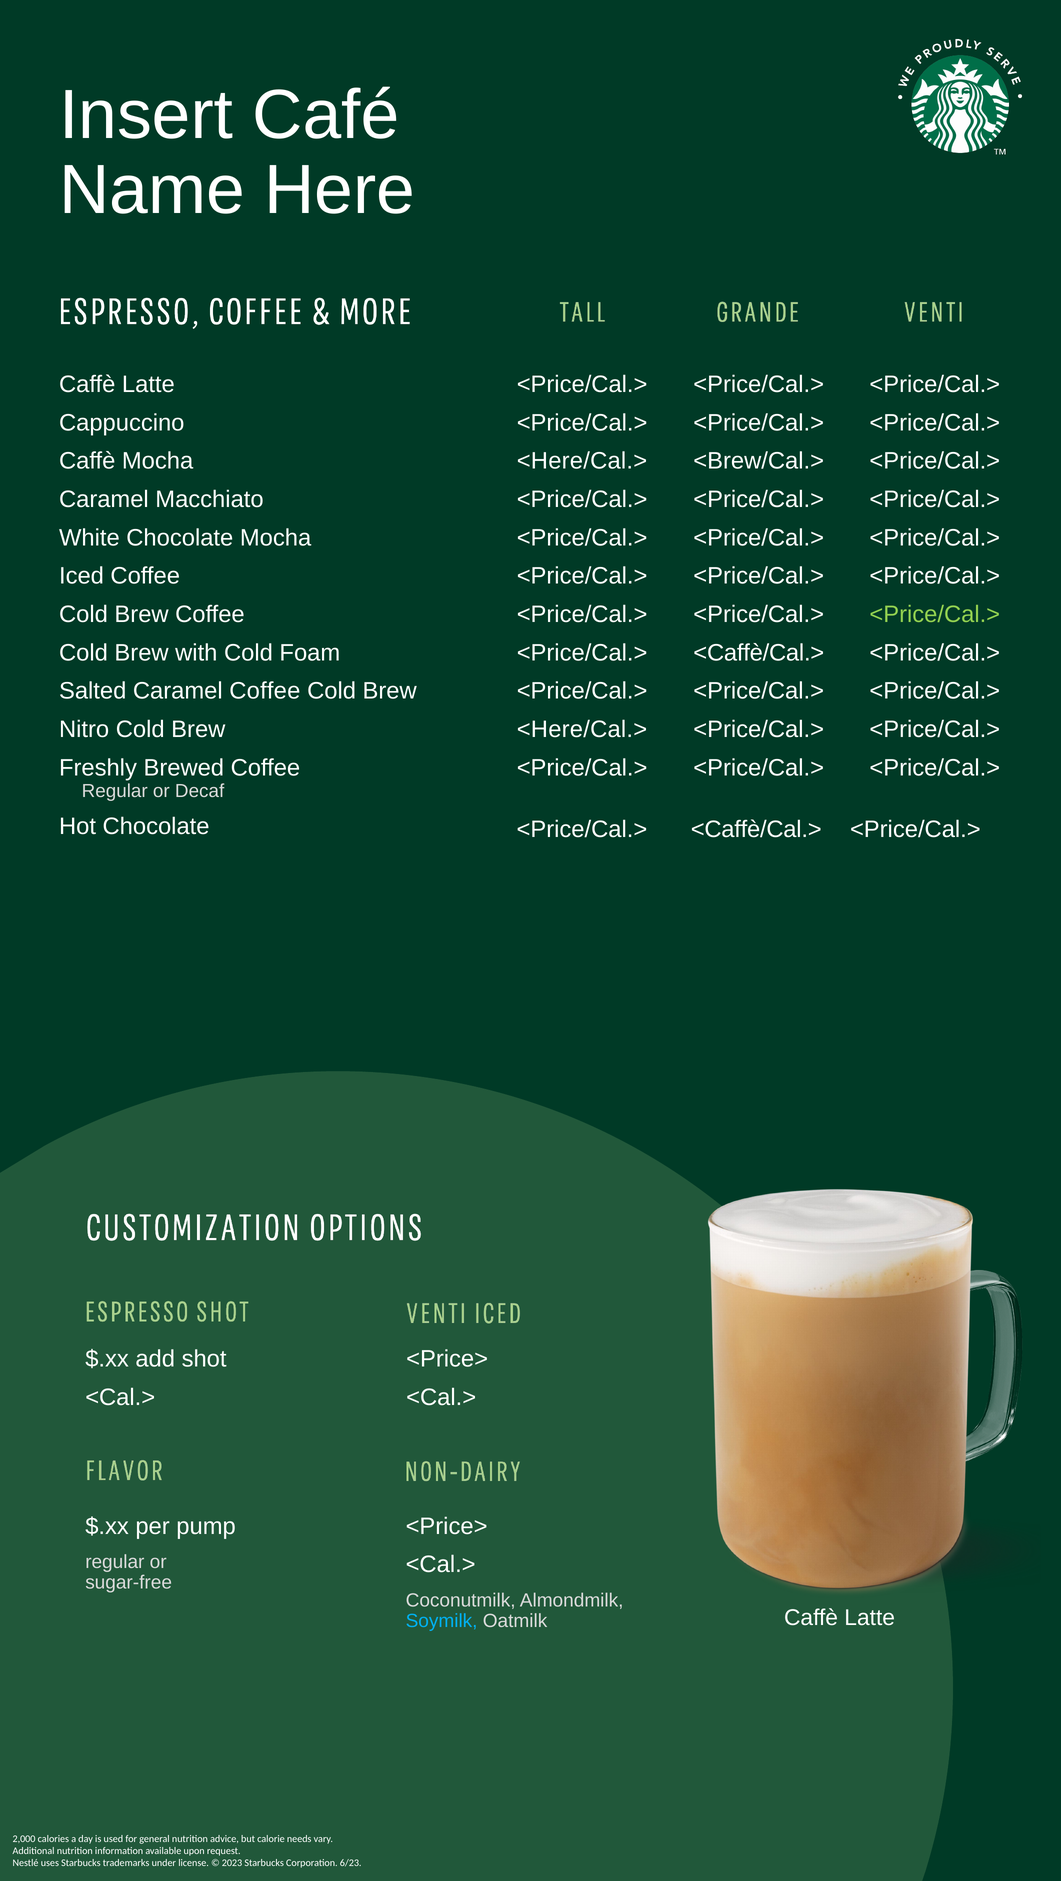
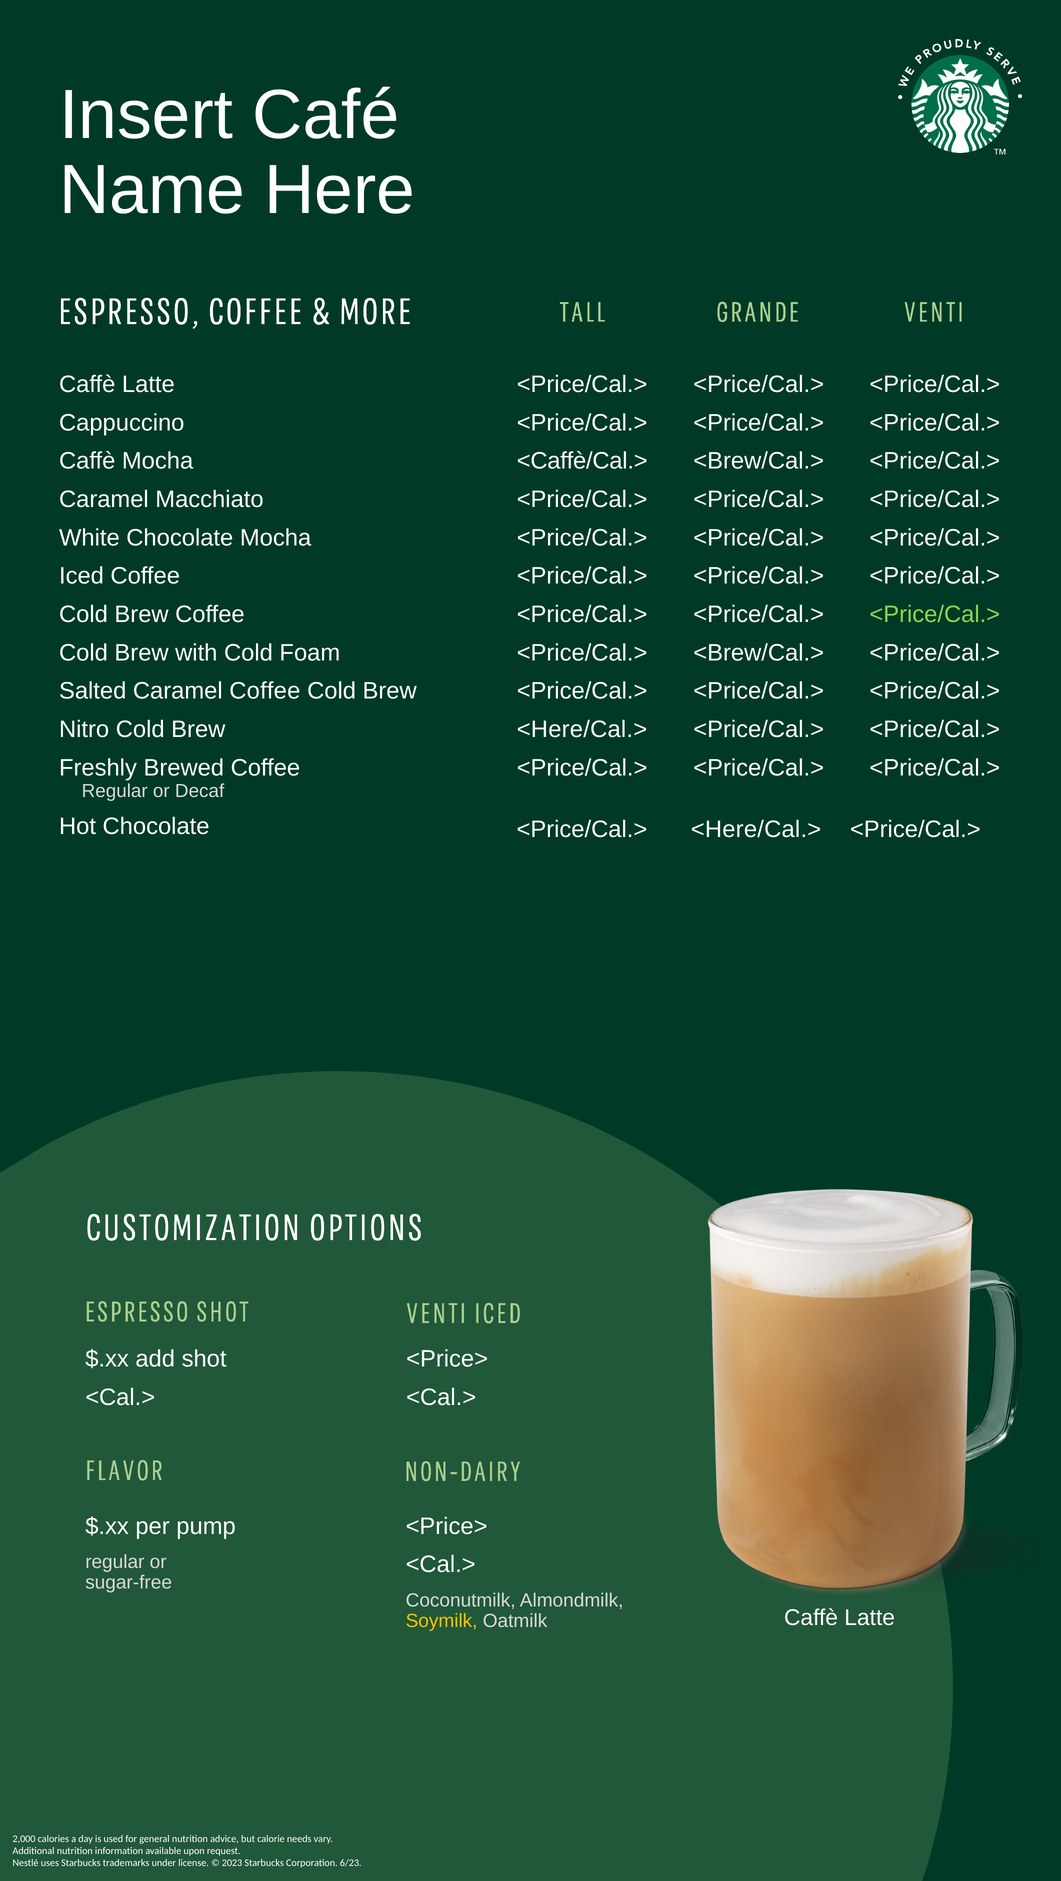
<Here/Cal.> at (582, 461): <Here/Cal.> -> <Caffè/Cal.>
<Caffè/Cal.> at (759, 653): <Caffè/Cal.> -> <Brew/Cal.>
<Caffè/Cal.> at (756, 829): <Caffè/Cal.> -> <Here/Cal.>
Soymilk colour: light blue -> yellow
